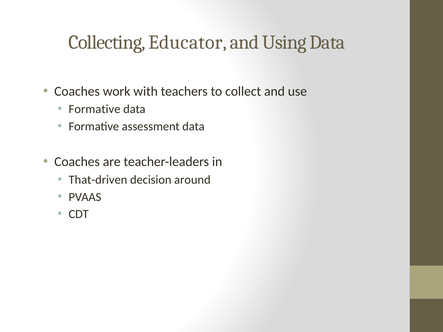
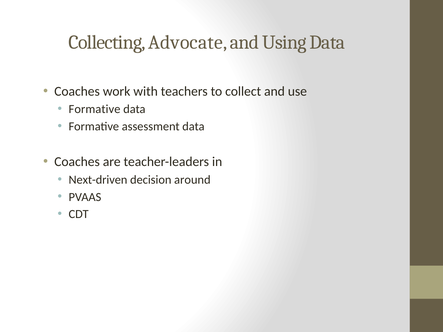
Educator: Educator -> Advocate
That-driven: That-driven -> Next-driven
